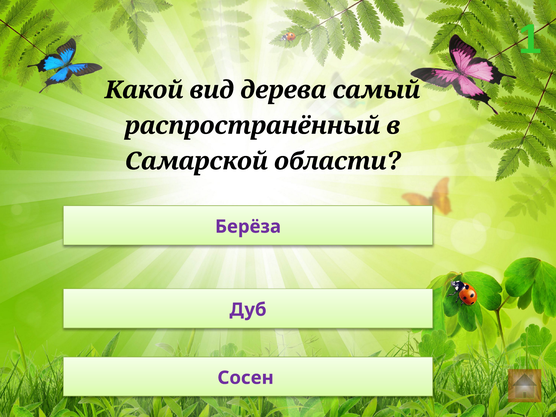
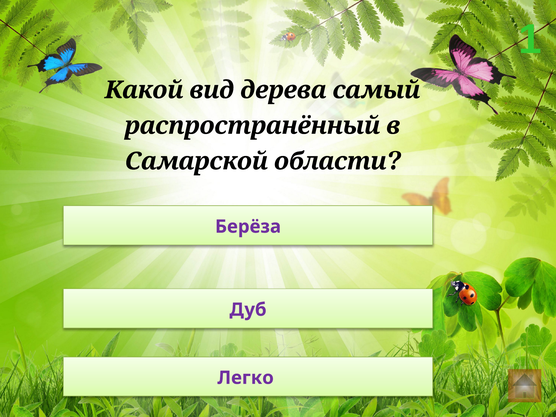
Сосен: Сосен -> Легко
